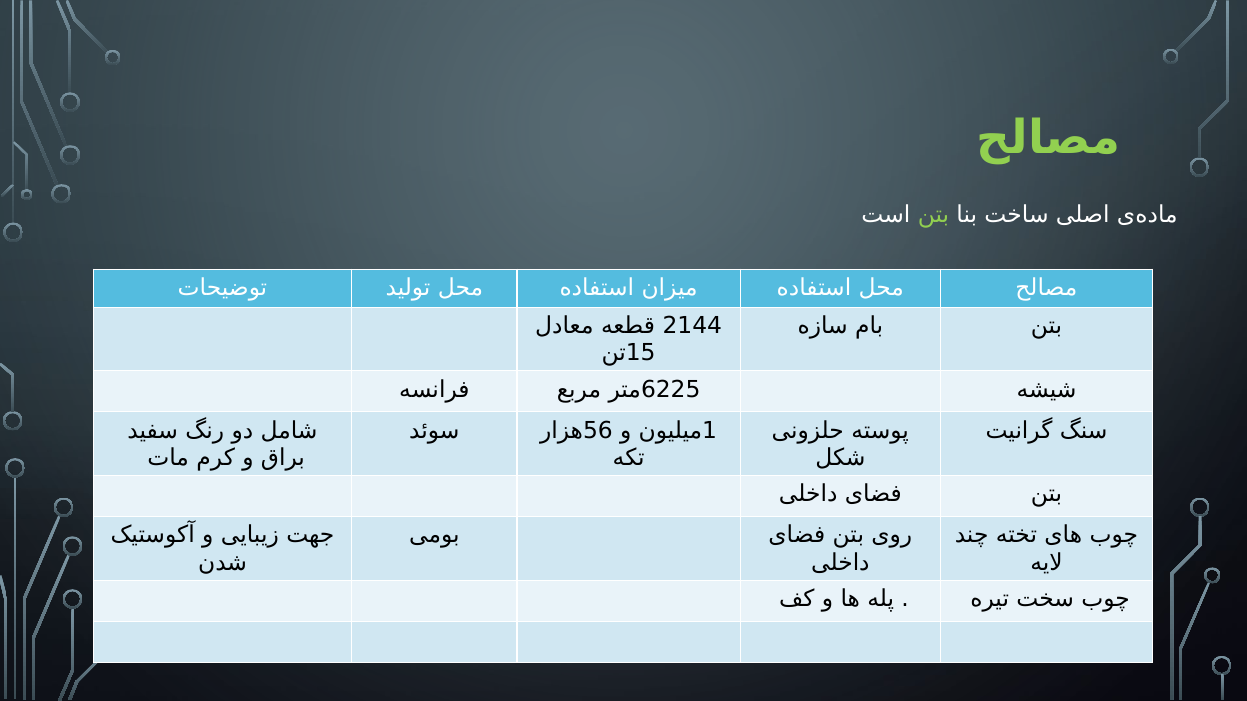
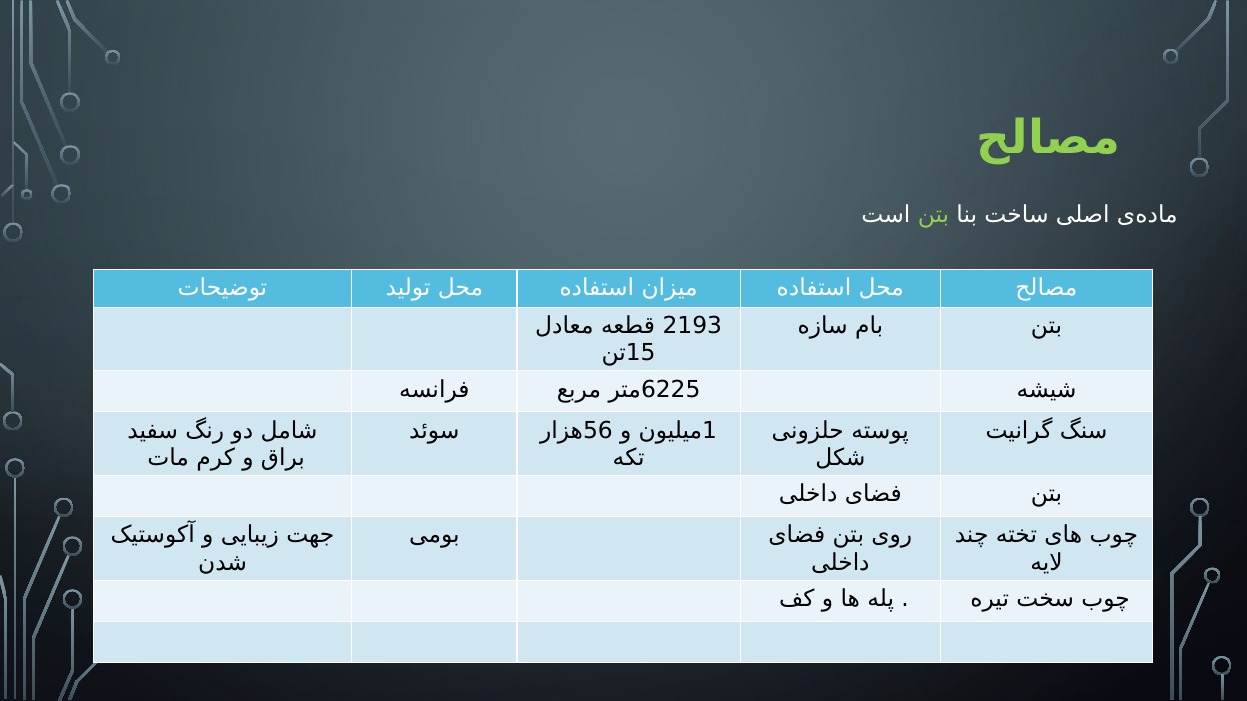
2144: 2144 -> 2193
